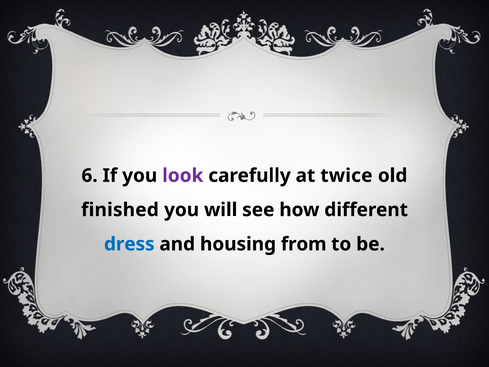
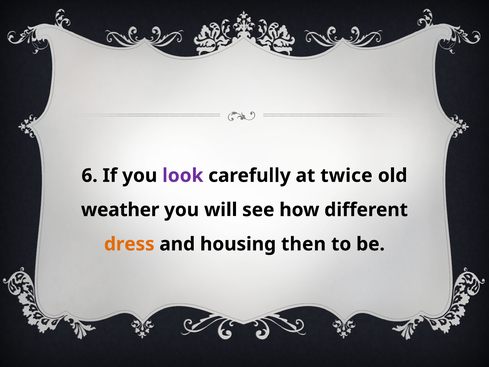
finished: finished -> weather
dress colour: blue -> orange
from: from -> then
